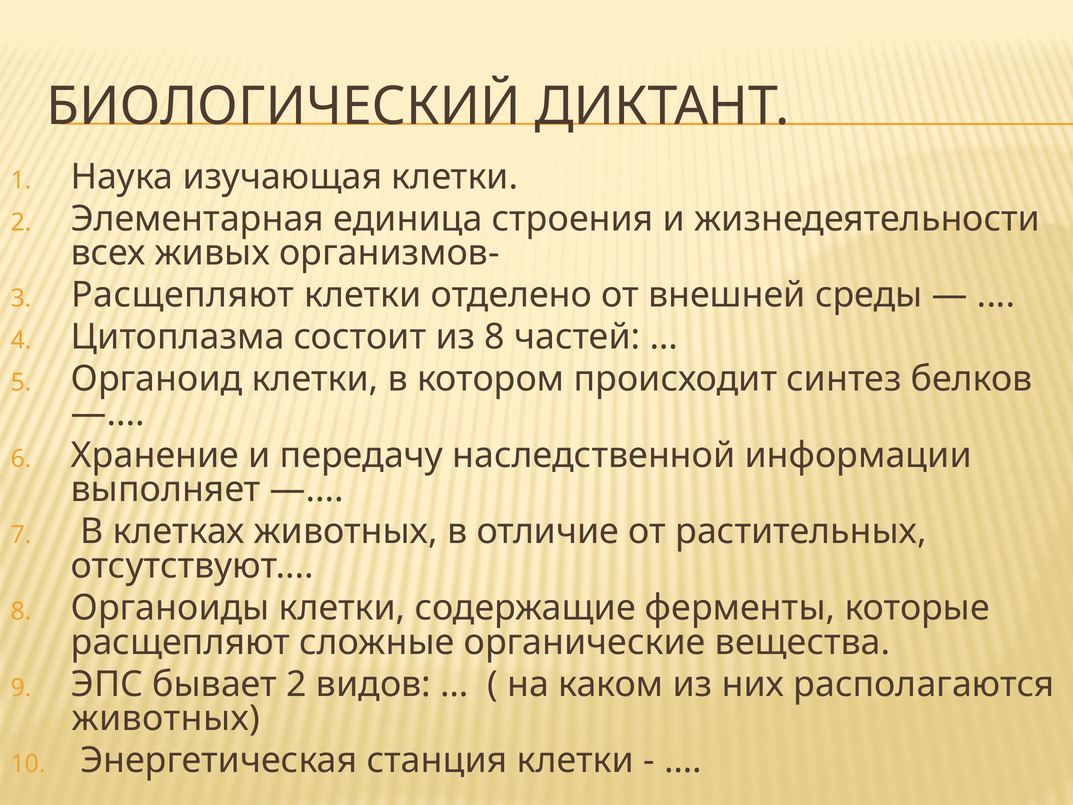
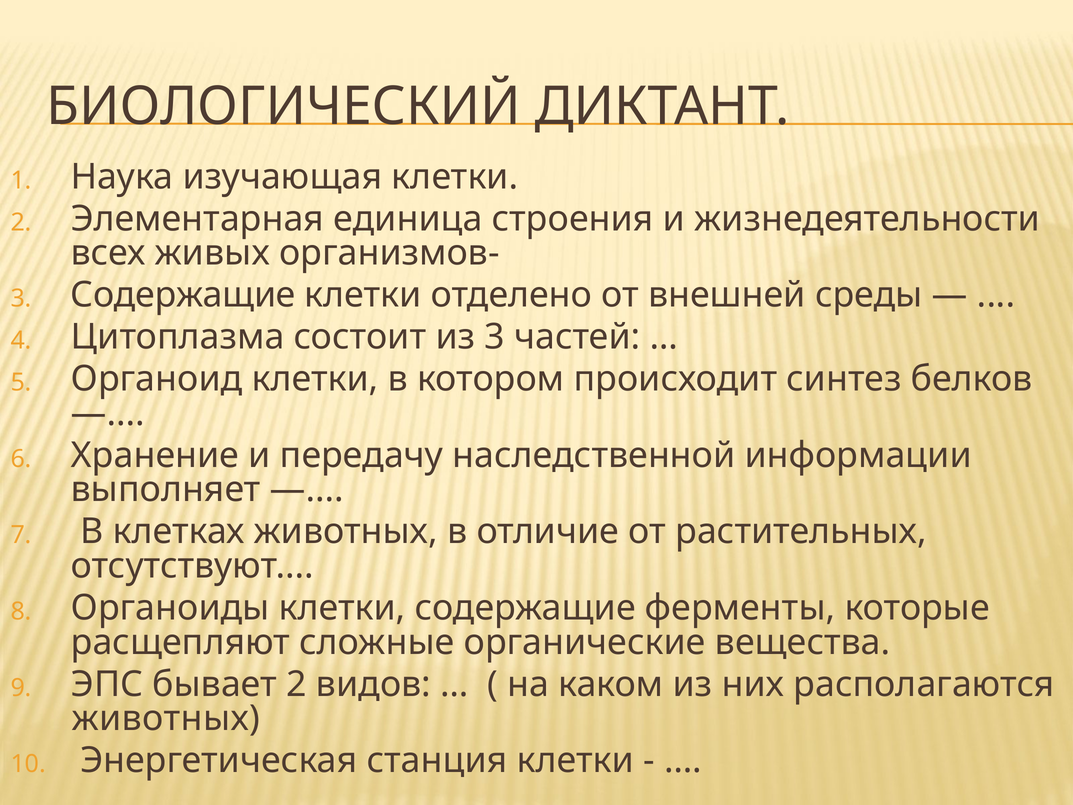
Расщепляют at (183, 295): Расщепляют -> Содержащие
из 8: 8 -> 3
